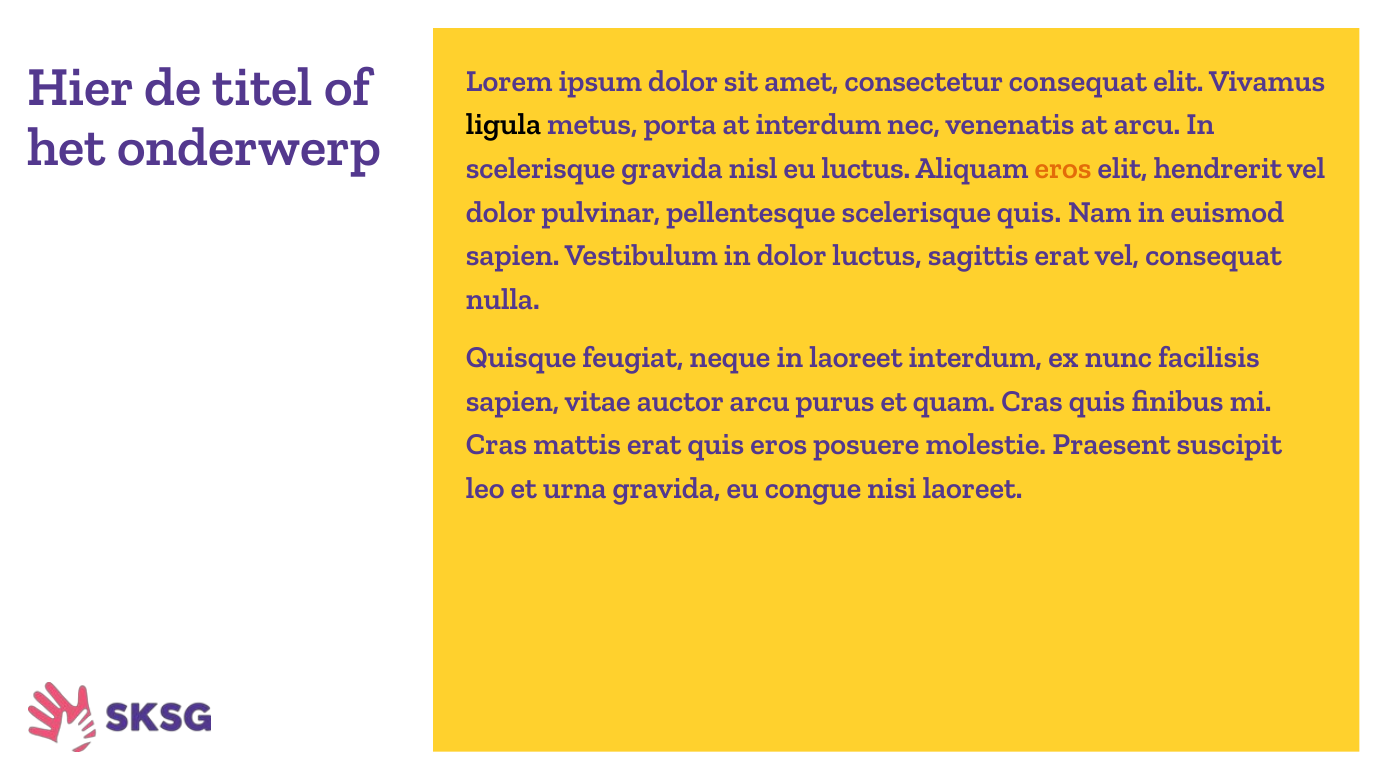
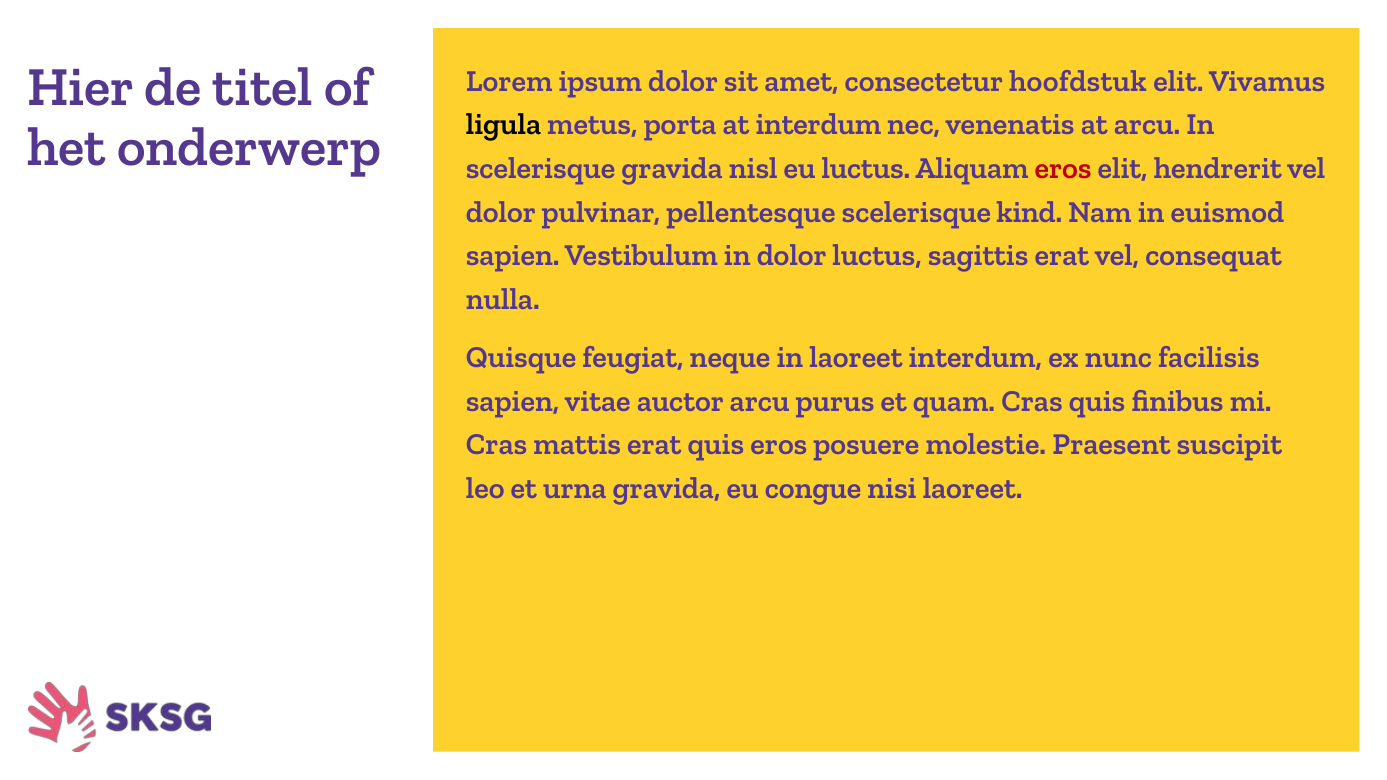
consectetur consequat: consequat -> hoofdstuk
eros at (1063, 168) colour: orange -> red
scelerisque quis: quis -> kind
